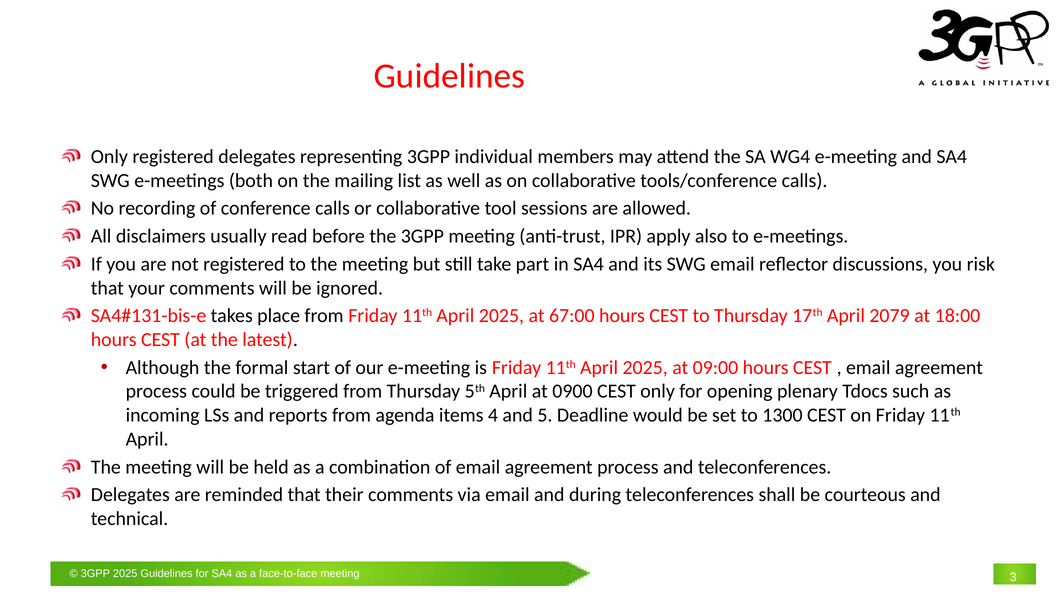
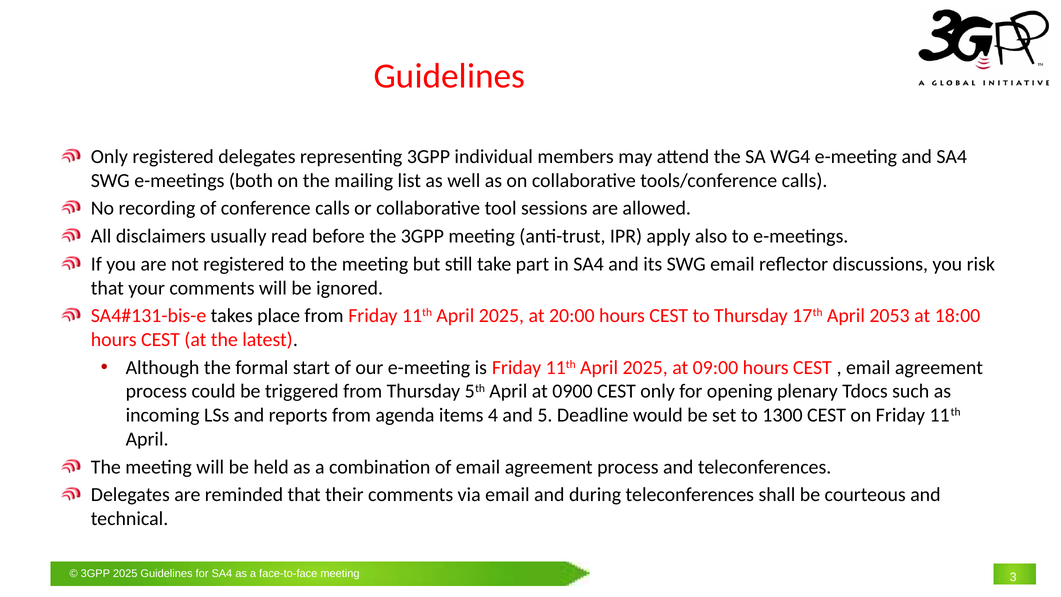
67:00: 67:00 -> 20:00
2079: 2079 -> 2053
